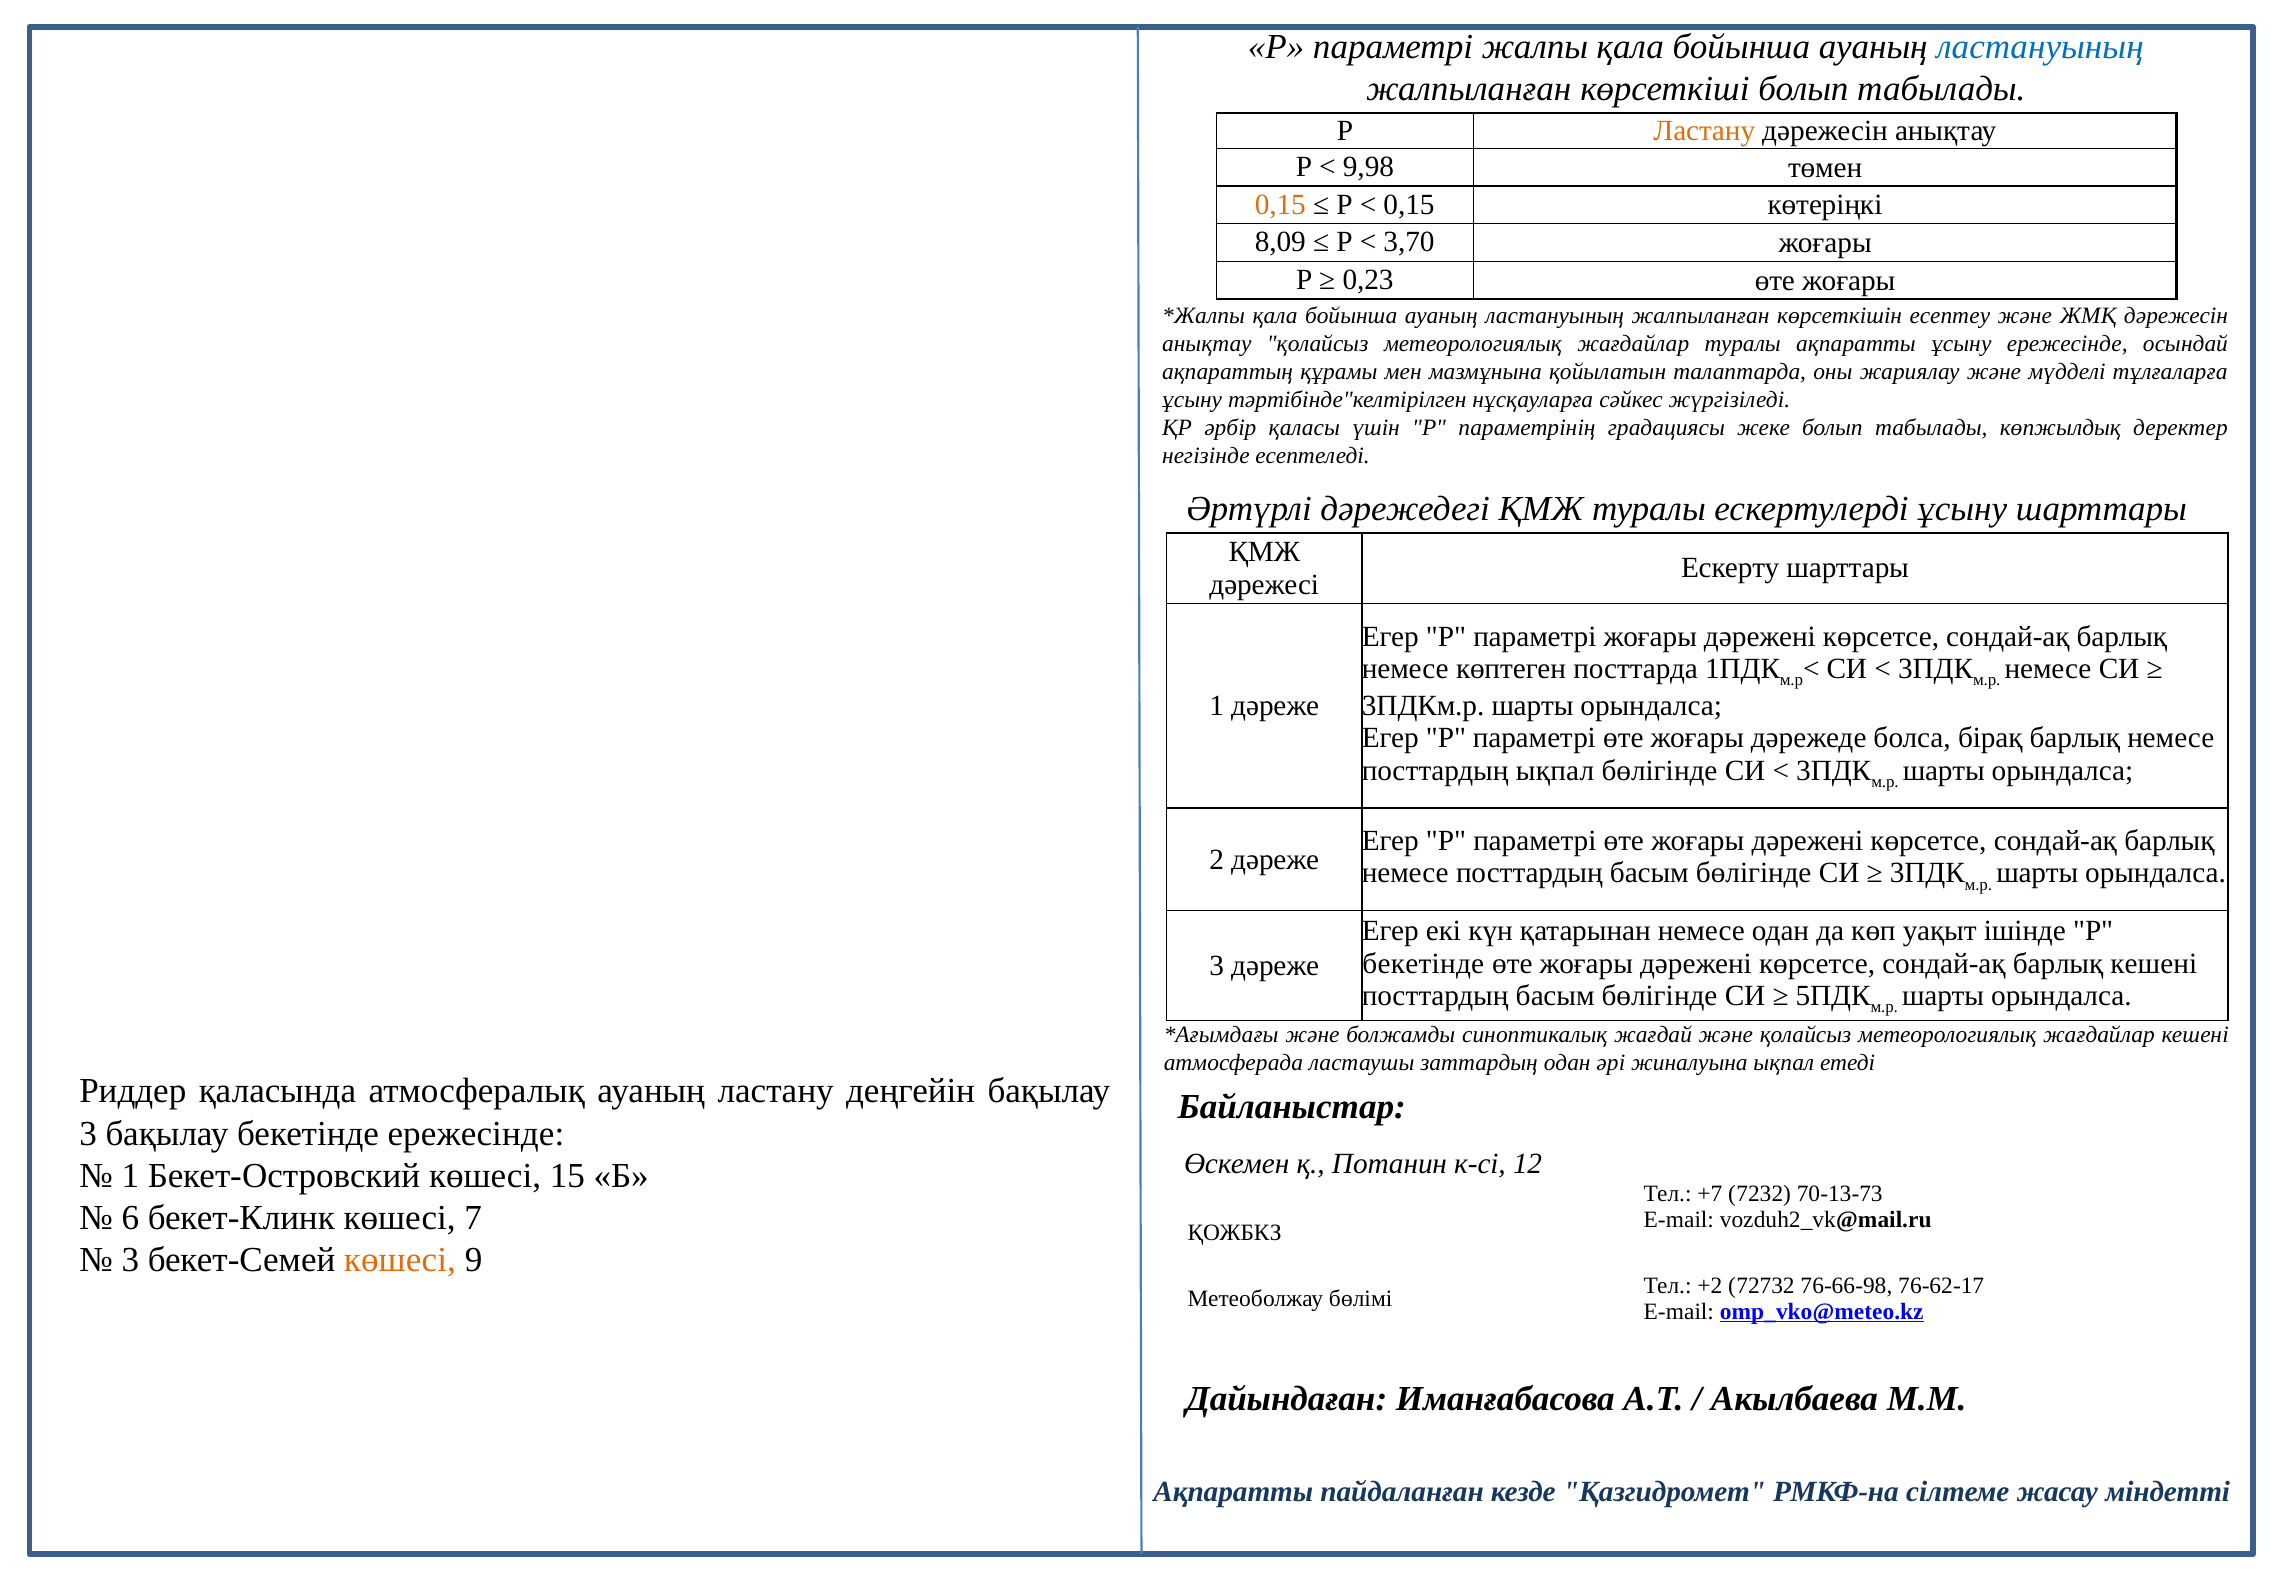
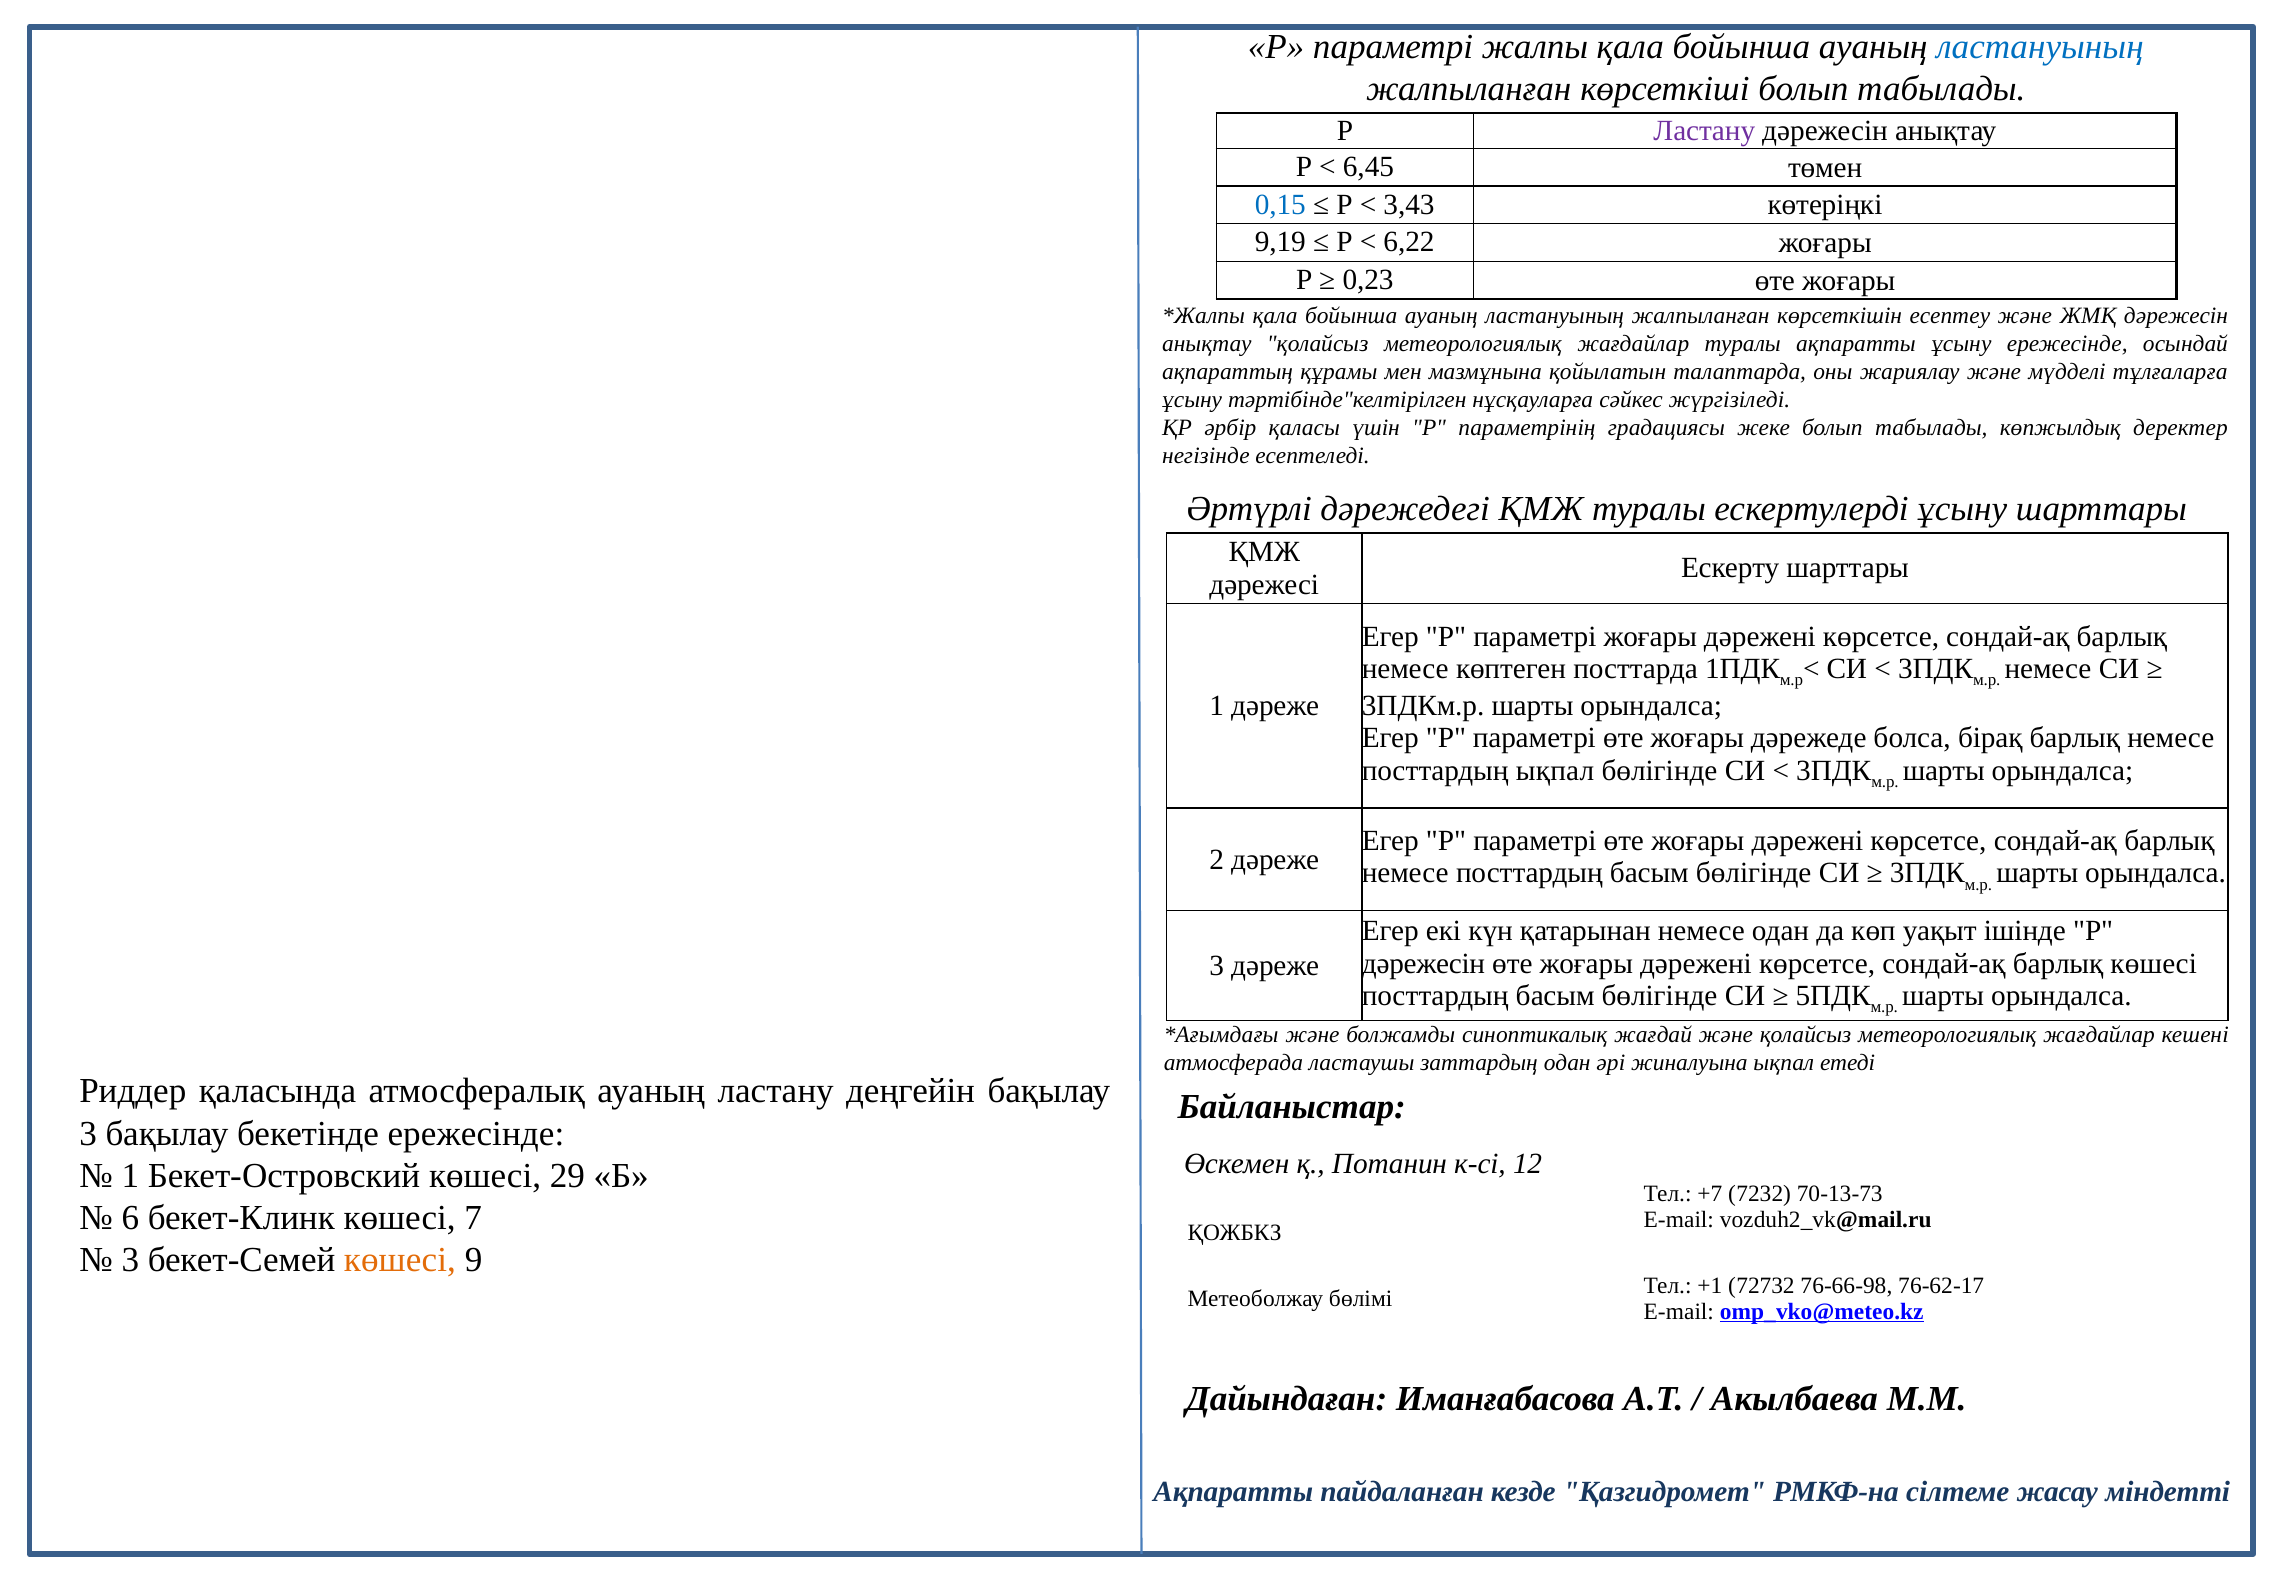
Ластану at (1704, 131) colour: orange -> purple
9,98: 9,98 -> 6,45
0,15 at (1280, 205) colour: orange -> blue
0,15 at (1409, 205): 0,15 -> 3,43
8,09: 8,09 -> 9,19
3,70: 3,70 -> 6,22
бекетінде at (1423, 963): бекетінде -> дәрежесін
барлық кешені: кешені -> көшесі
15: 15 -> 29
+2: +2 -> +1
